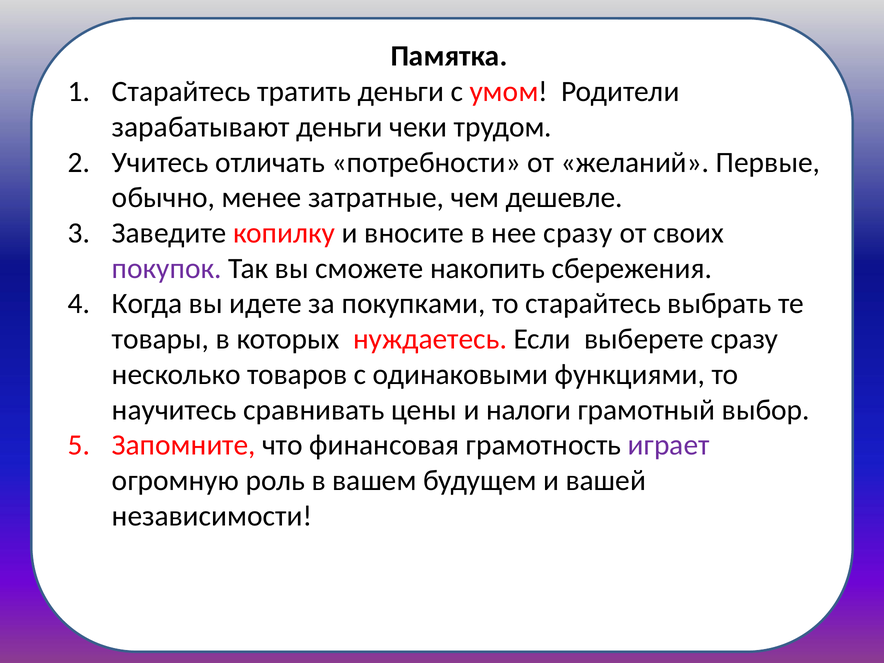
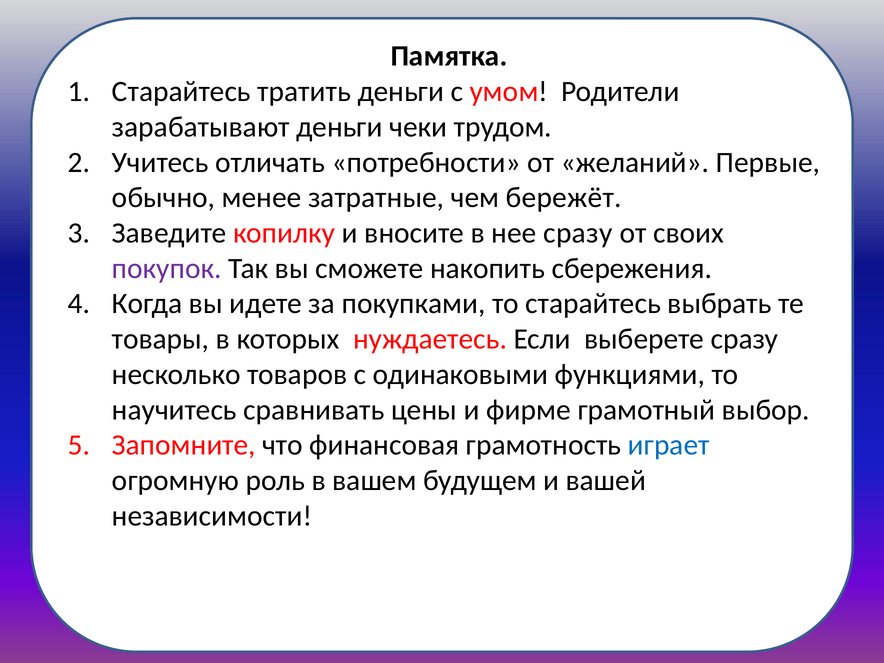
дешевле: дешевле -> бережёт
налоги: налоги -> фирме
играет colour: purple -> blue
